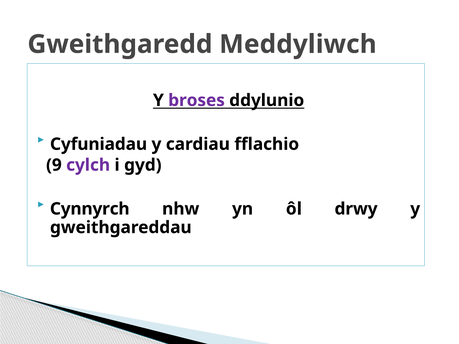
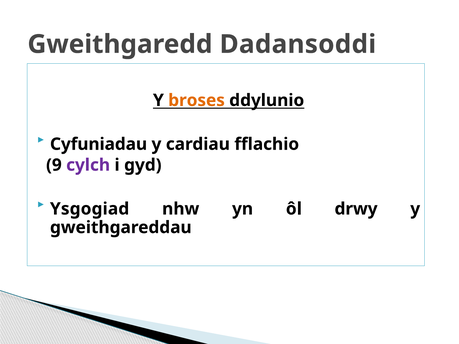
Meddyliwch: Meddyliwch -> Dadansoddi
broses colour: purple -> orange
Cynnyrch: Cynnyrch -> Ysgogiad
